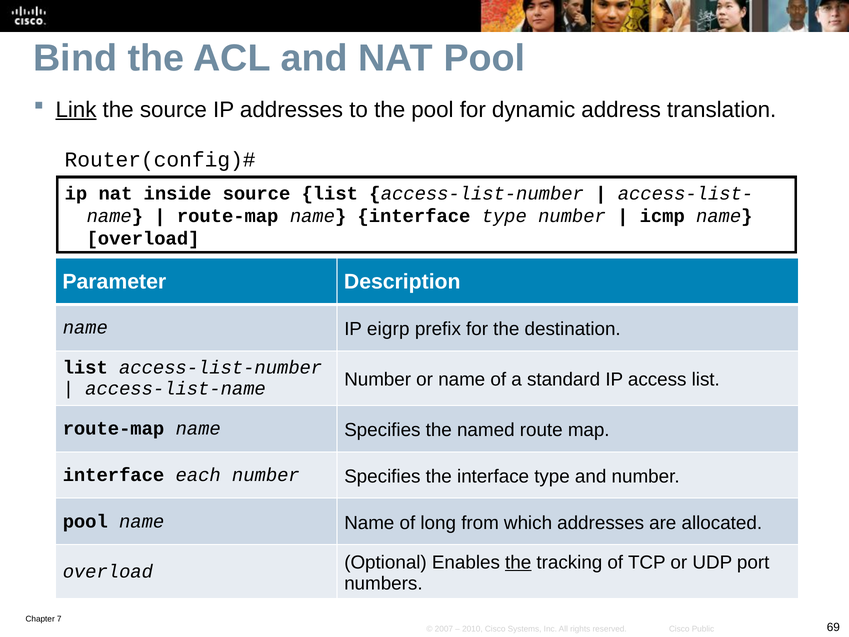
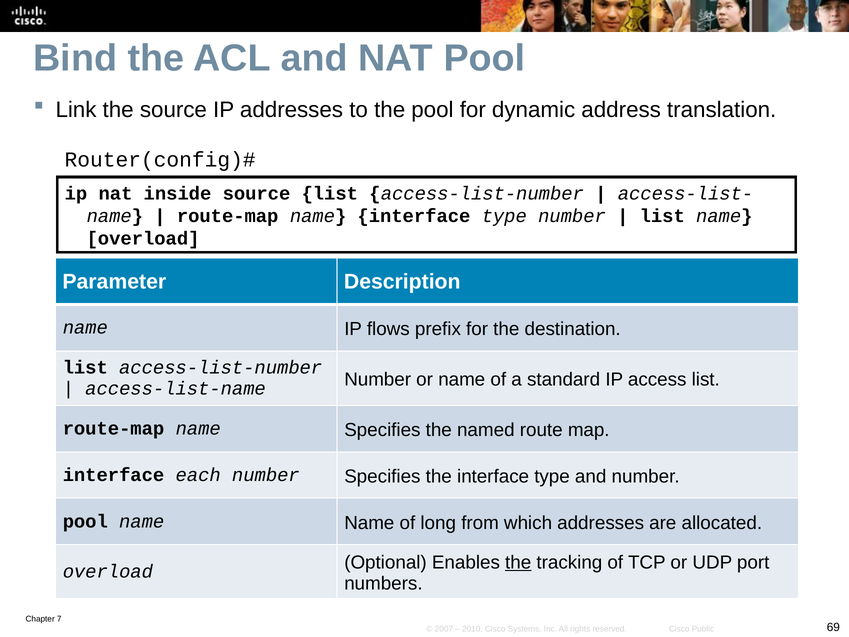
Link underline: present -> none
icmp at (662, 216): icmp -> list
eigrp: eigrp -> flows
